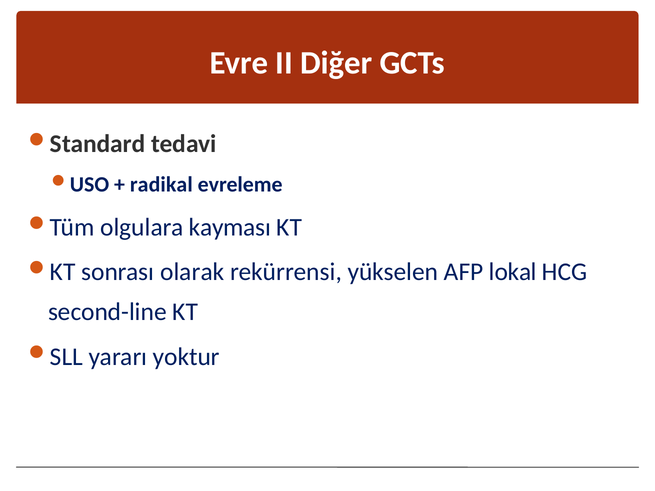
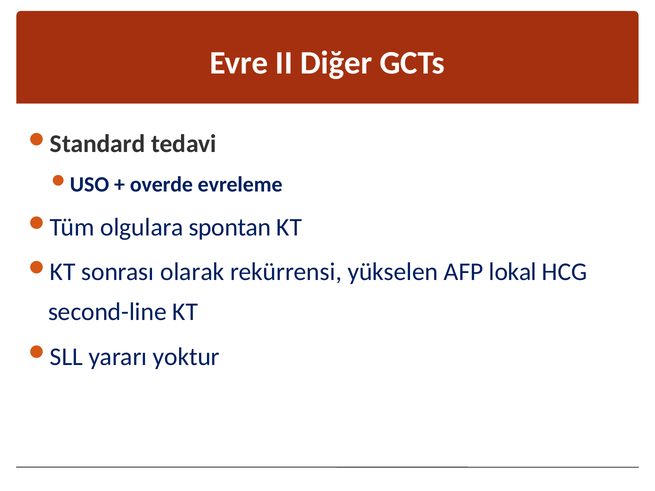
radikal: radikal -> overde
kayması: kayması -> spontan
